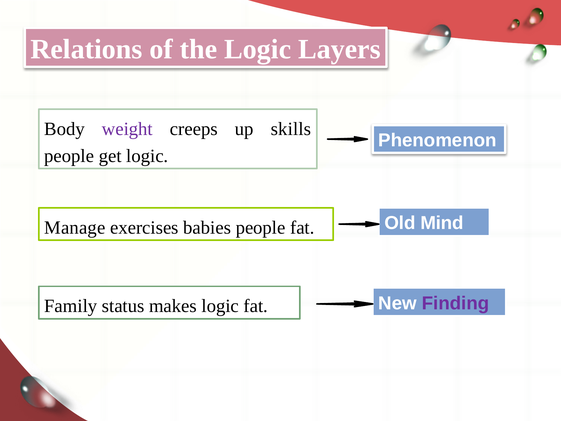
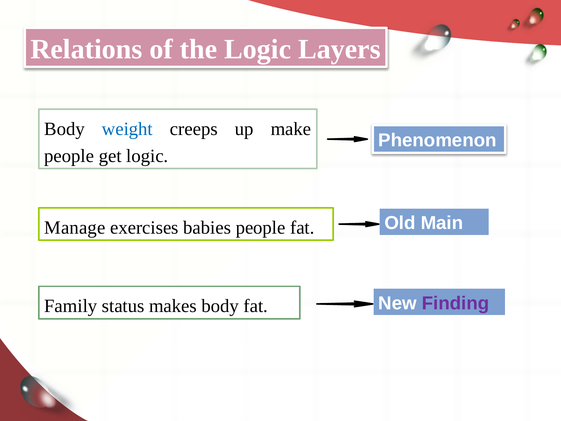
weight colour: purple -> blue
skills: skills -> make
Mind: Mind -> Main
makes logic: logic -> body
